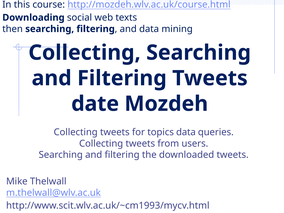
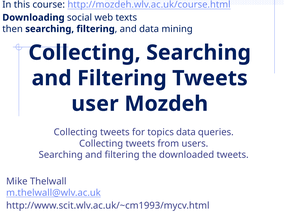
date: date -> user
